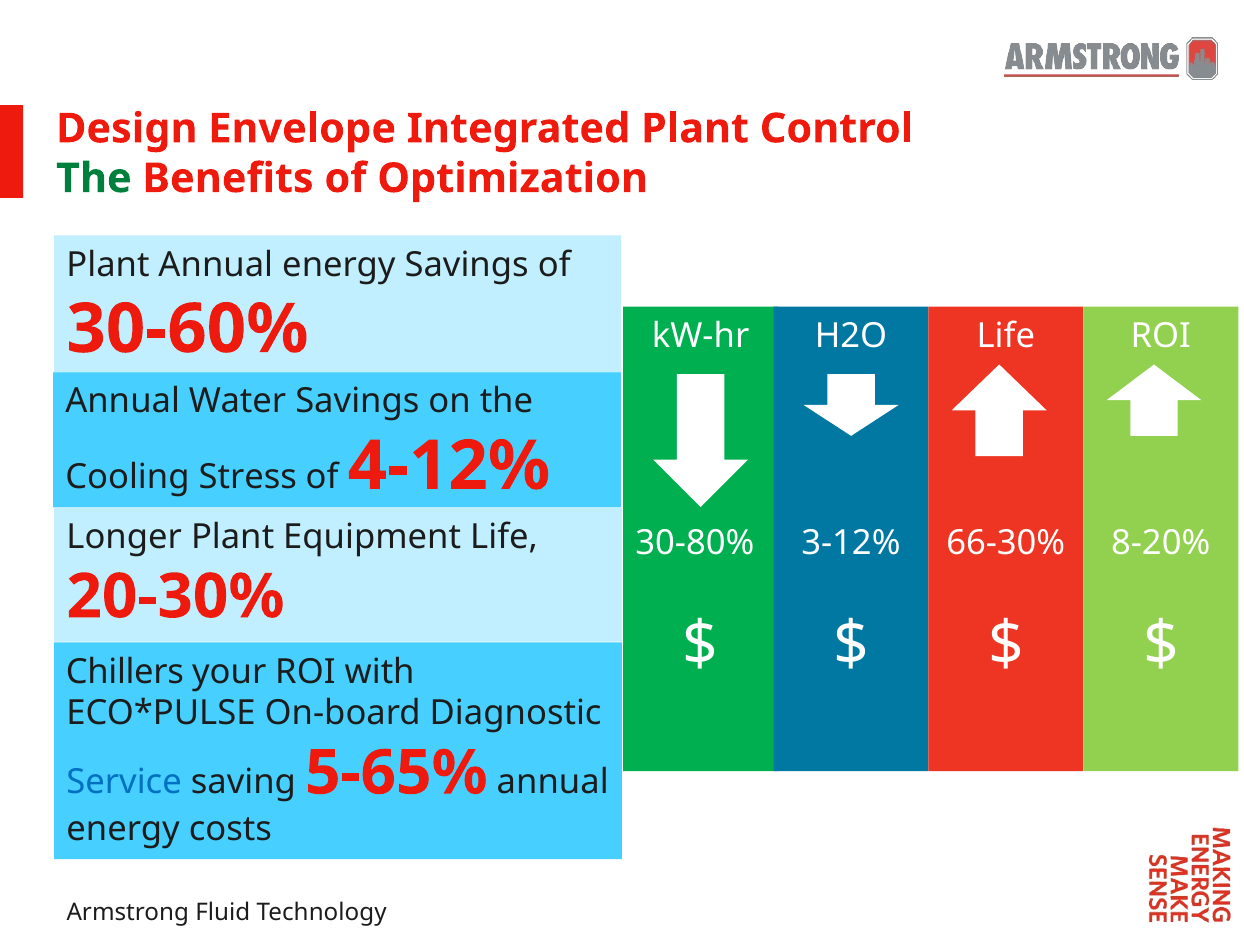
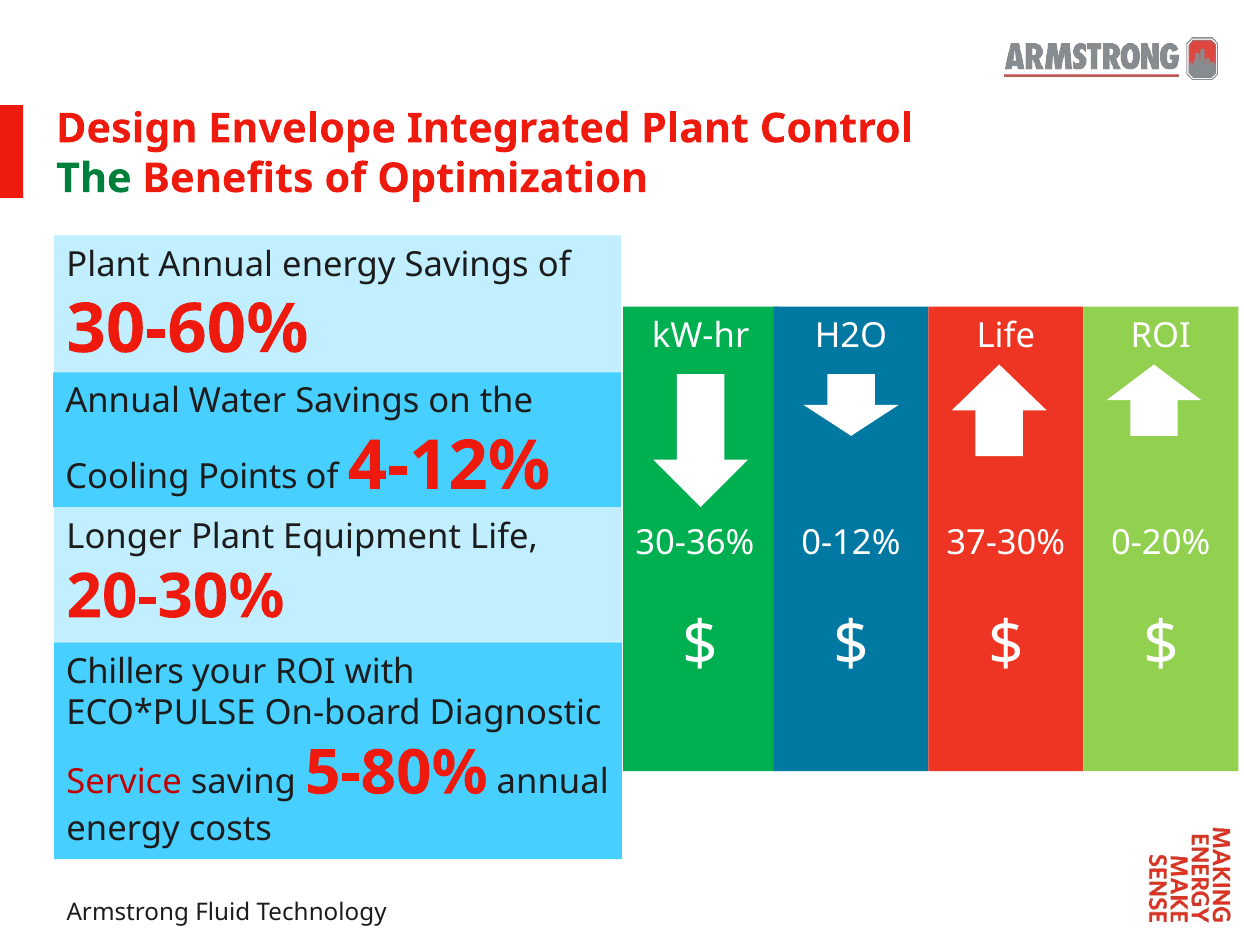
Stress: Stress -> Points
30-80%: 30-80% -> 30-36%
3-12%: 3-12% -> 0-12%
66-30%: 66-30% -> 37-30%
8-20%: 8-20% -> 0-20%
Service colour: blue -> red
5-65%: 5-65% -> 5-80%
